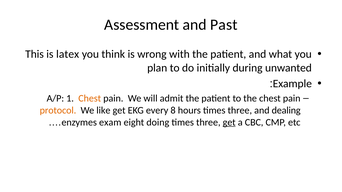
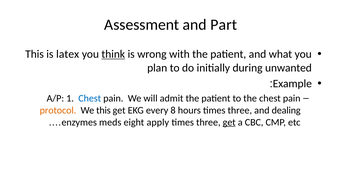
Past: Past -> Part
think underline: none -> present
Chest at (90, 99) colour: orange -> blue
We like: like -> this
exam: exam -> meds
doing: doing -> apply
